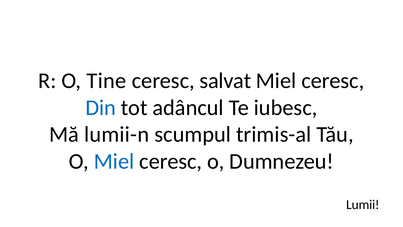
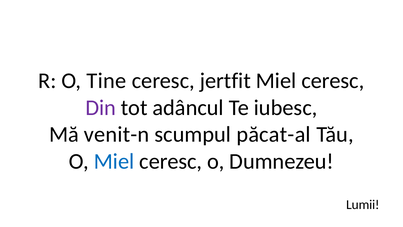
salvat: salvat -> jertfit
Din colour: blue -> purple
lumii-n: lumii-n -> venit-n
trimis-al: trimis-al -> păcat-al
